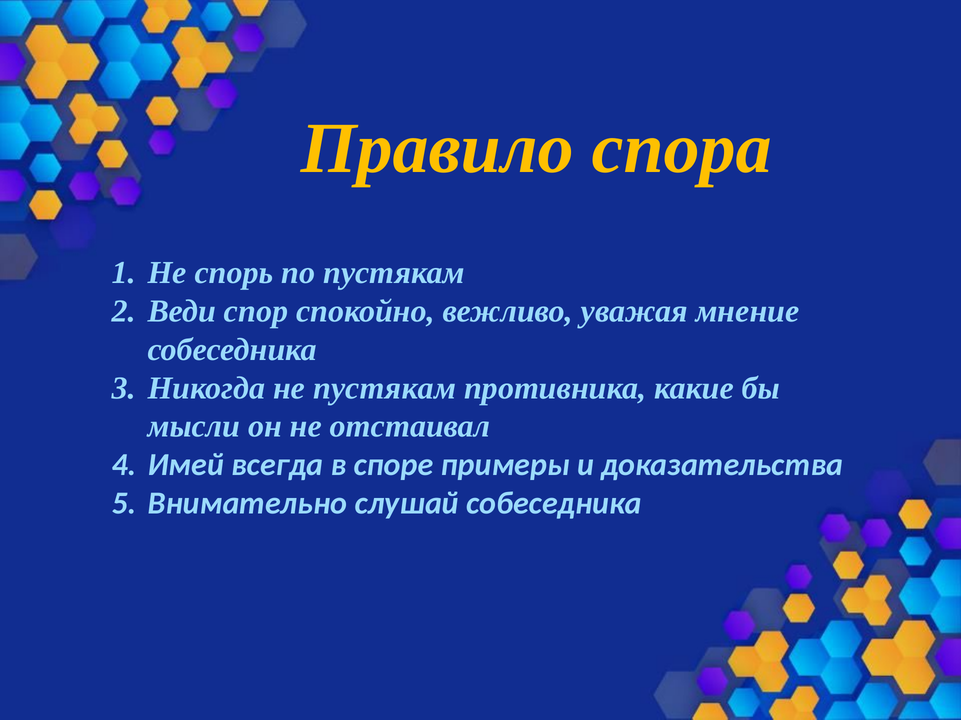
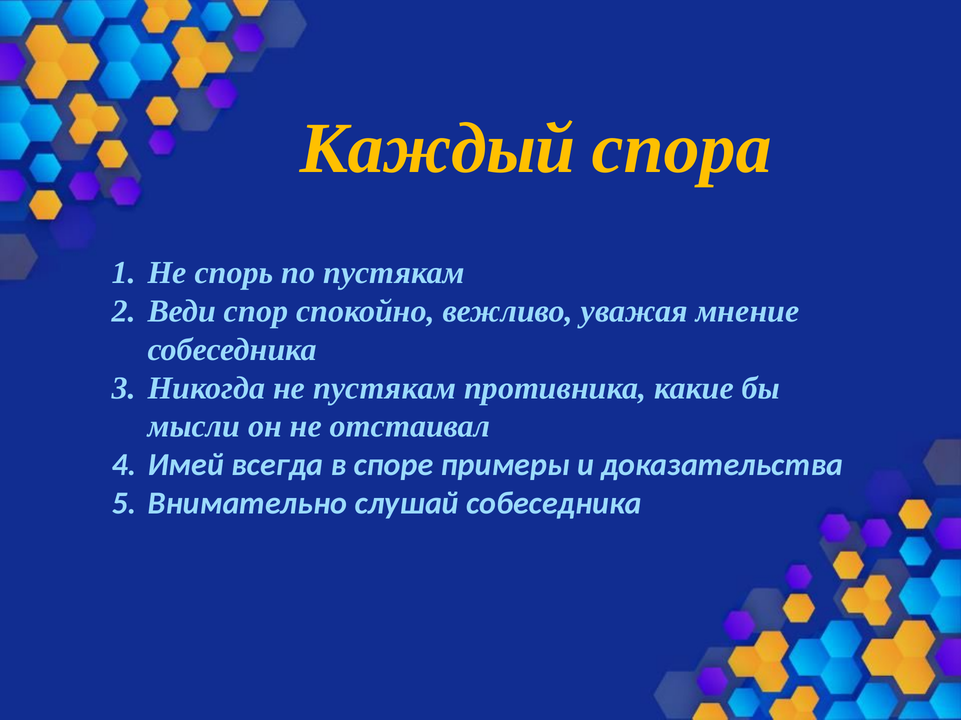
Правило: Правило -> Каждый
